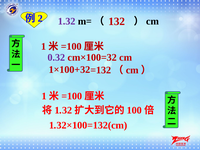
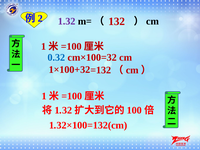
0.32 colour: purple -> blue
